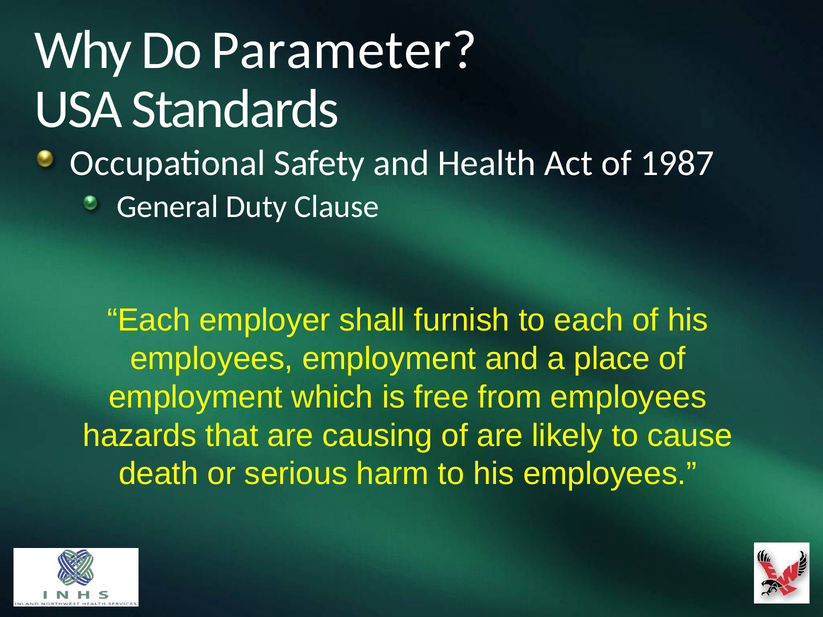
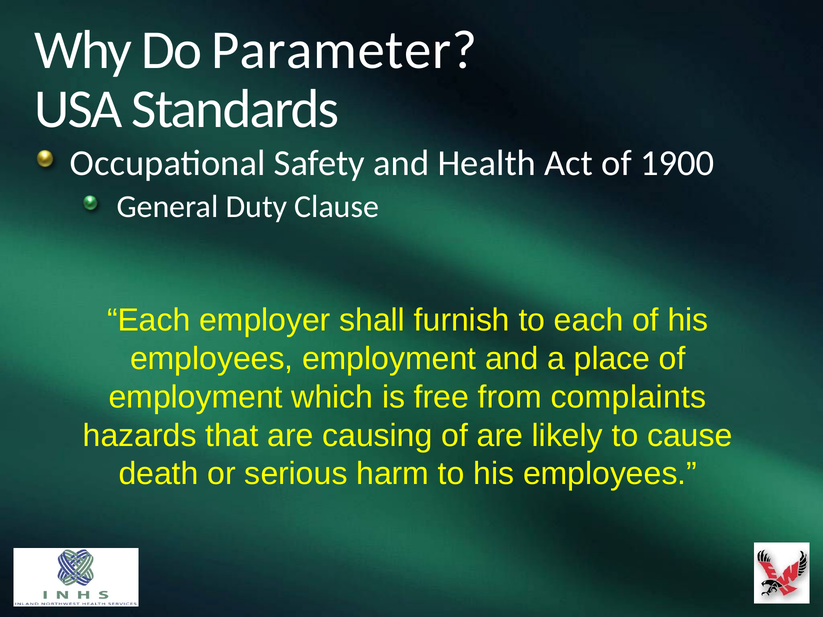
1987: 1987 -> 1900
from employees: employees -> complaints
